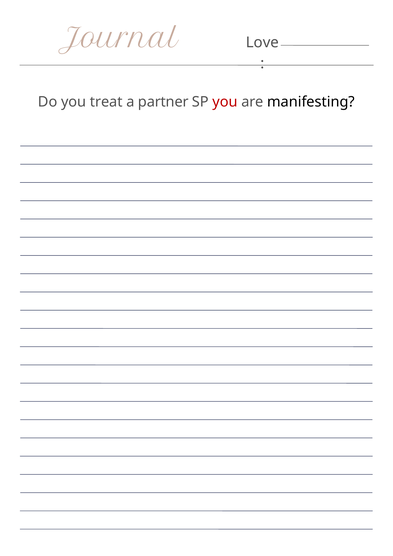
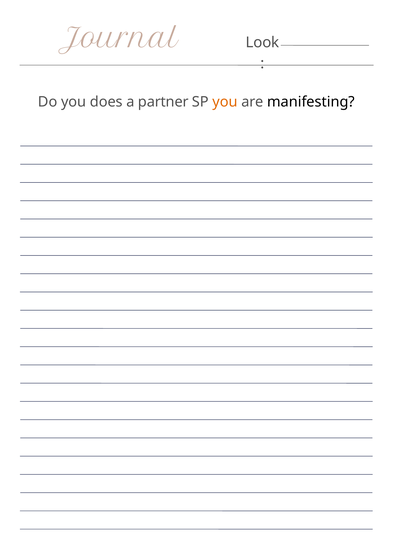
Love: Love -> Look
treat: treat -> does
you at (225, 102) colour: red -> orange
